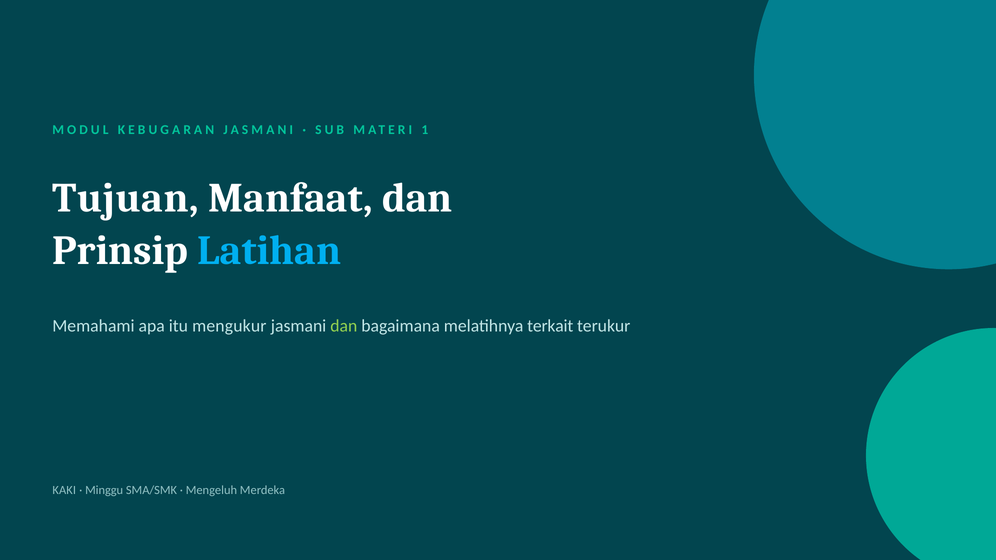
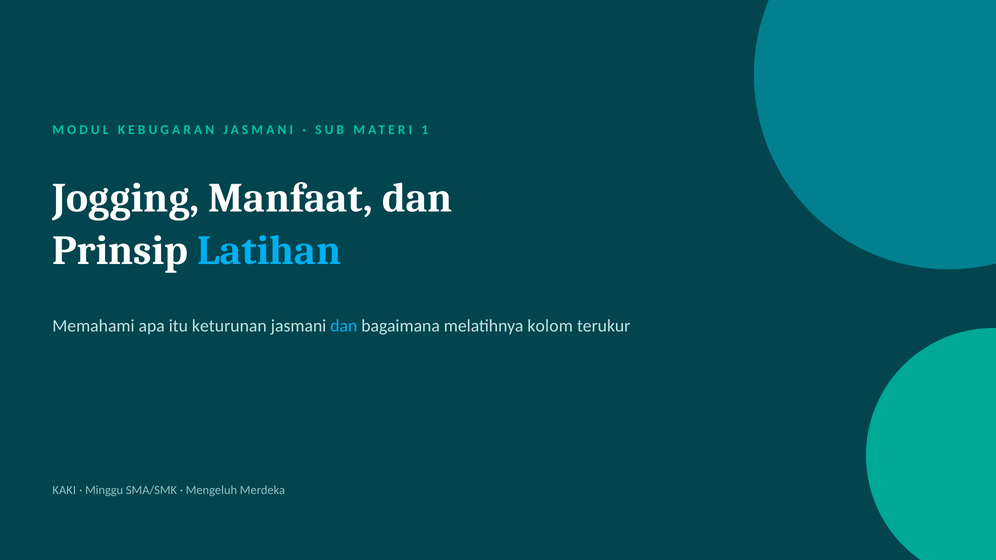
Tujuan: Tujuan -> Jogging
mengukur: mengukur -> keturunan
dan at (344, 326) colour: light green -> light blue
terkait: terkait -> kolom
